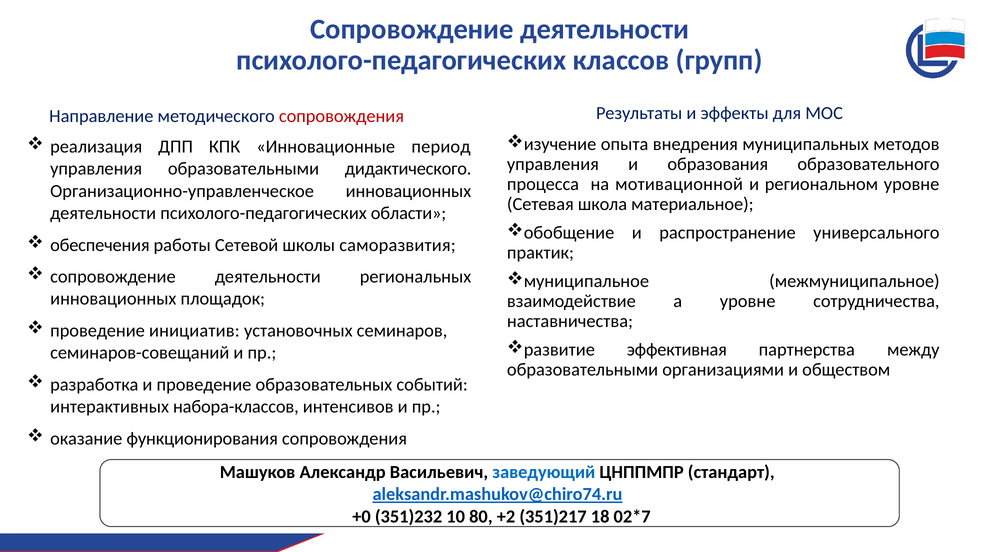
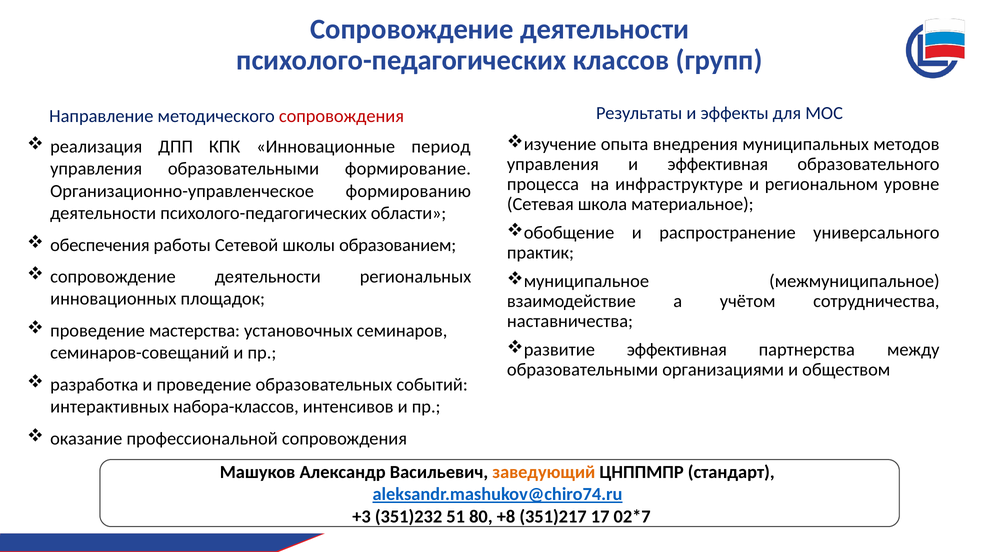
и образования: образования -> эффективная
дидактического: дидактического -> формирование
мотивационной: мотивационной -> инфраструктуре
Организационно-управленческое инновационных: инновационных -> формированию
саморазвития: саморазвития -> образованием
а уровне: уровне -> учётом
инициатив: инициатив -> мастерства
функционирования: функционирования -> профессиональной
заведующий colour: blue -> orange
+0: +0 -> +3
10: 10 -> 51
+2: +2 -> +8
18: 18 -> 17
